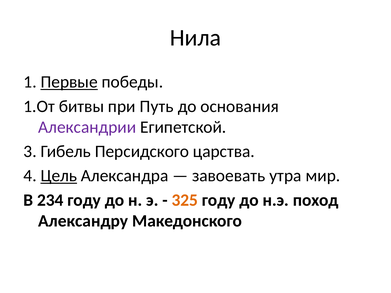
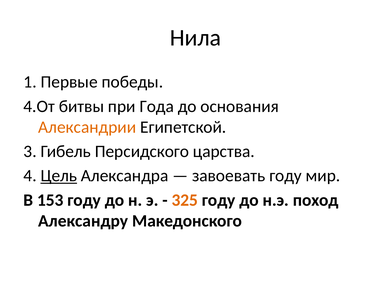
Первые underline: present -> none
1.От: 1.От -> 4.От
Путь: Путь -> Года
Александрии colour: purple -> orange
завоевать утра: утра -> году
234: 234 -> 153
